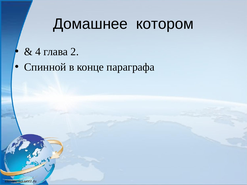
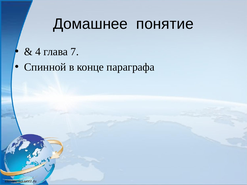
котором: котором -> понятие
2: 2 -> 7
